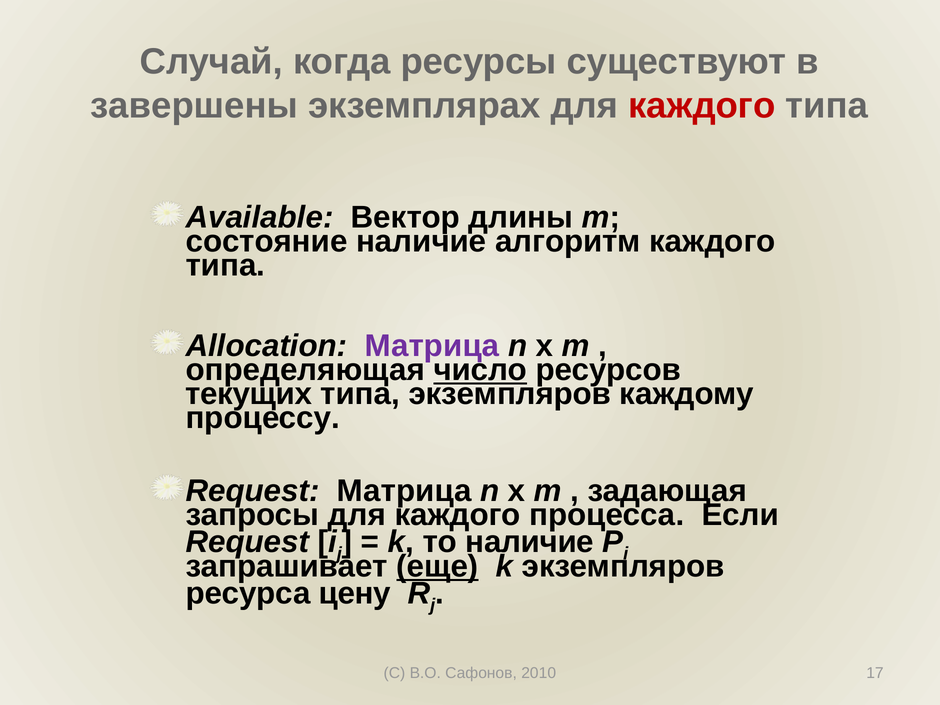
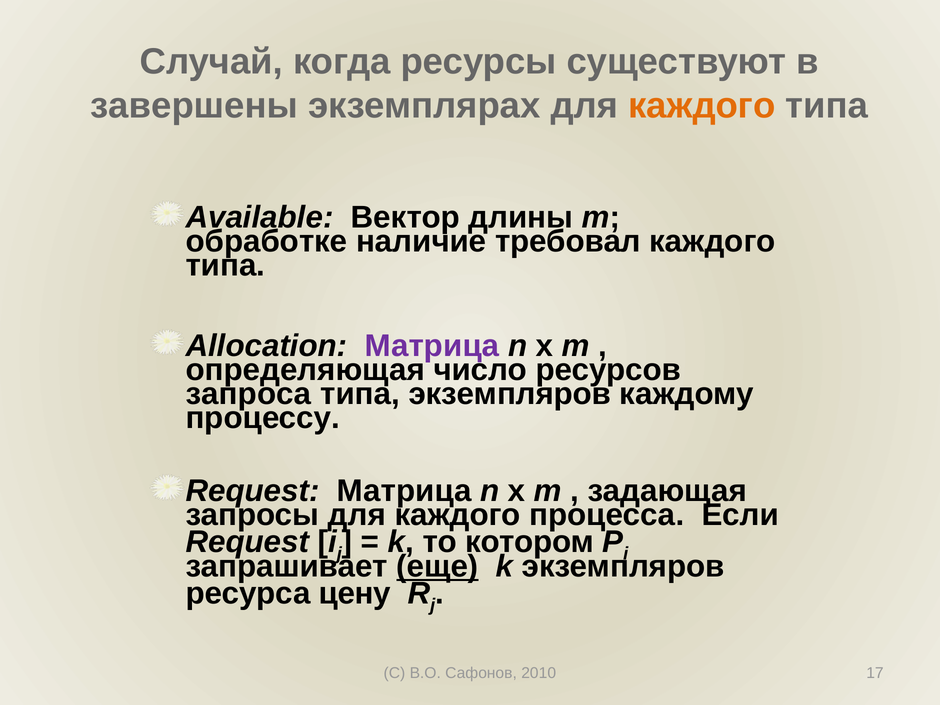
каждого at (702, 106) colour: red -> orange
состояние: состояние -> обработке
алгоритм: алгоритм -> требовал
число underline: present -> none
текущих: текущих -> запроса
то наличие: наличие -> котором
